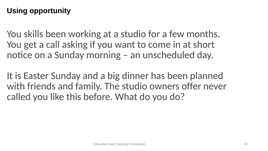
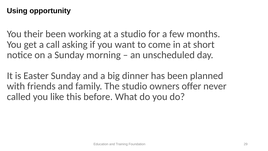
skills: skills -> their
